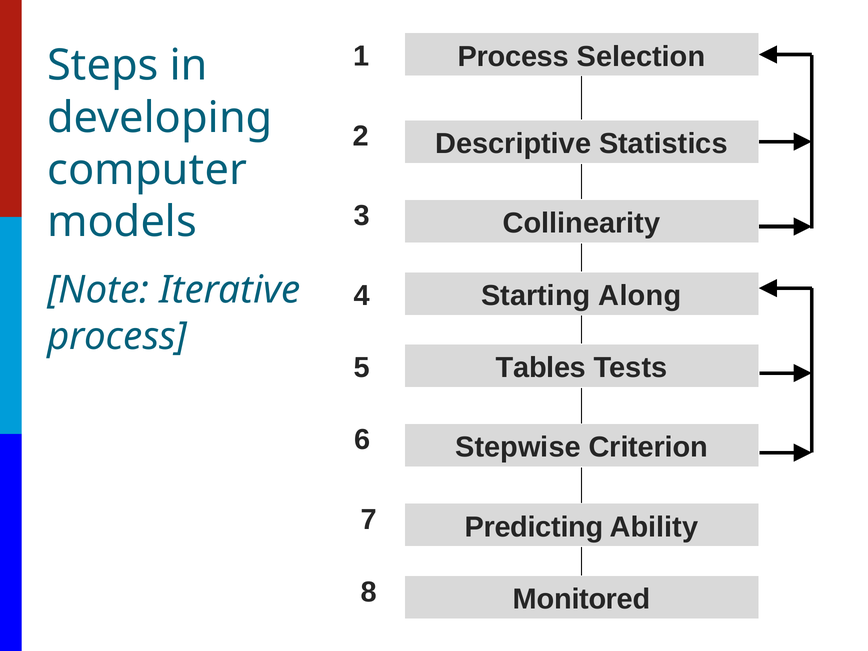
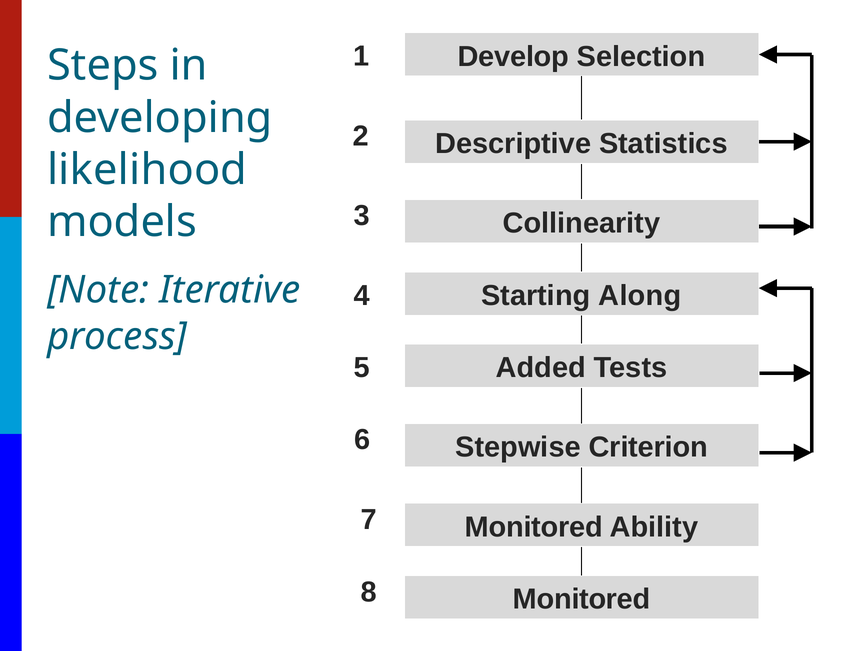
Process at (513, 57): Process -> Develop
computer: computer -> likelihood
Tables: Tables -> Added
Predicting at (534, 527): Predicting -> Monitored
